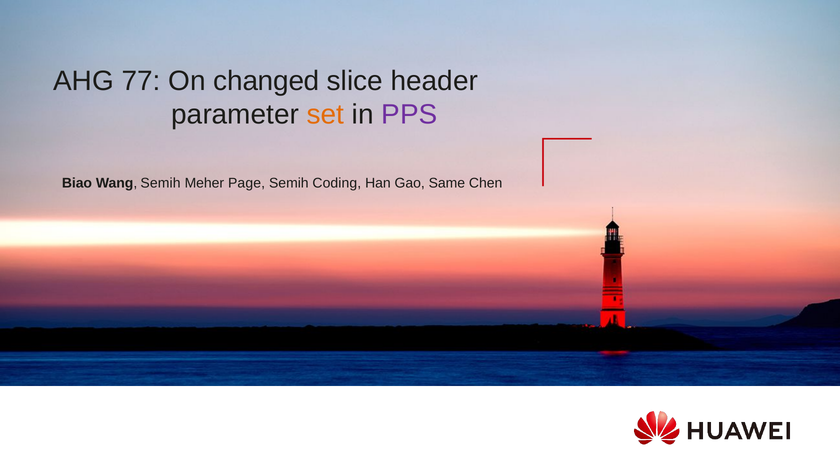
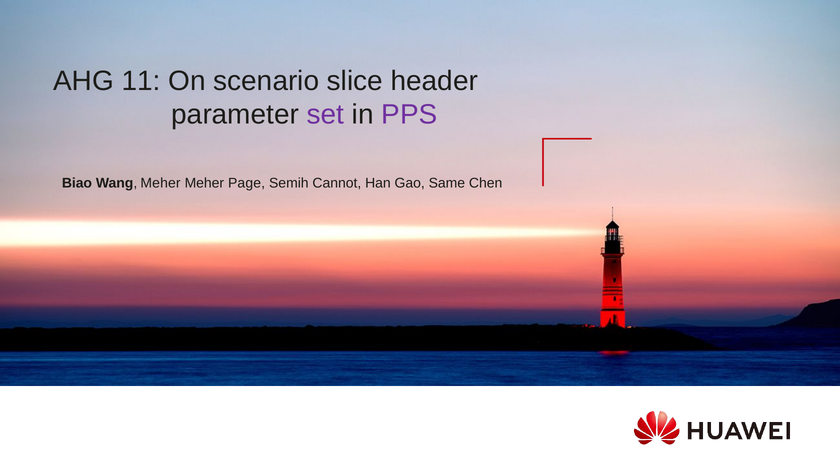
77: 77 -> 11
changed: changed -> scenario
set colour: orange -> purple
Wang Semih: Semih -> Meher
Coding: Coding -> Cannot
